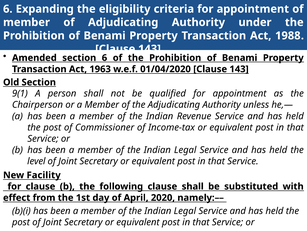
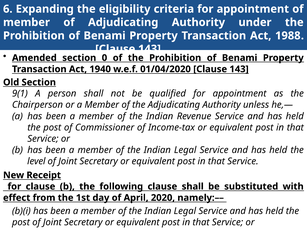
section 6: 6 -> 0
1963: 1963 -> 1940
Facility: Facility -> Receipt
